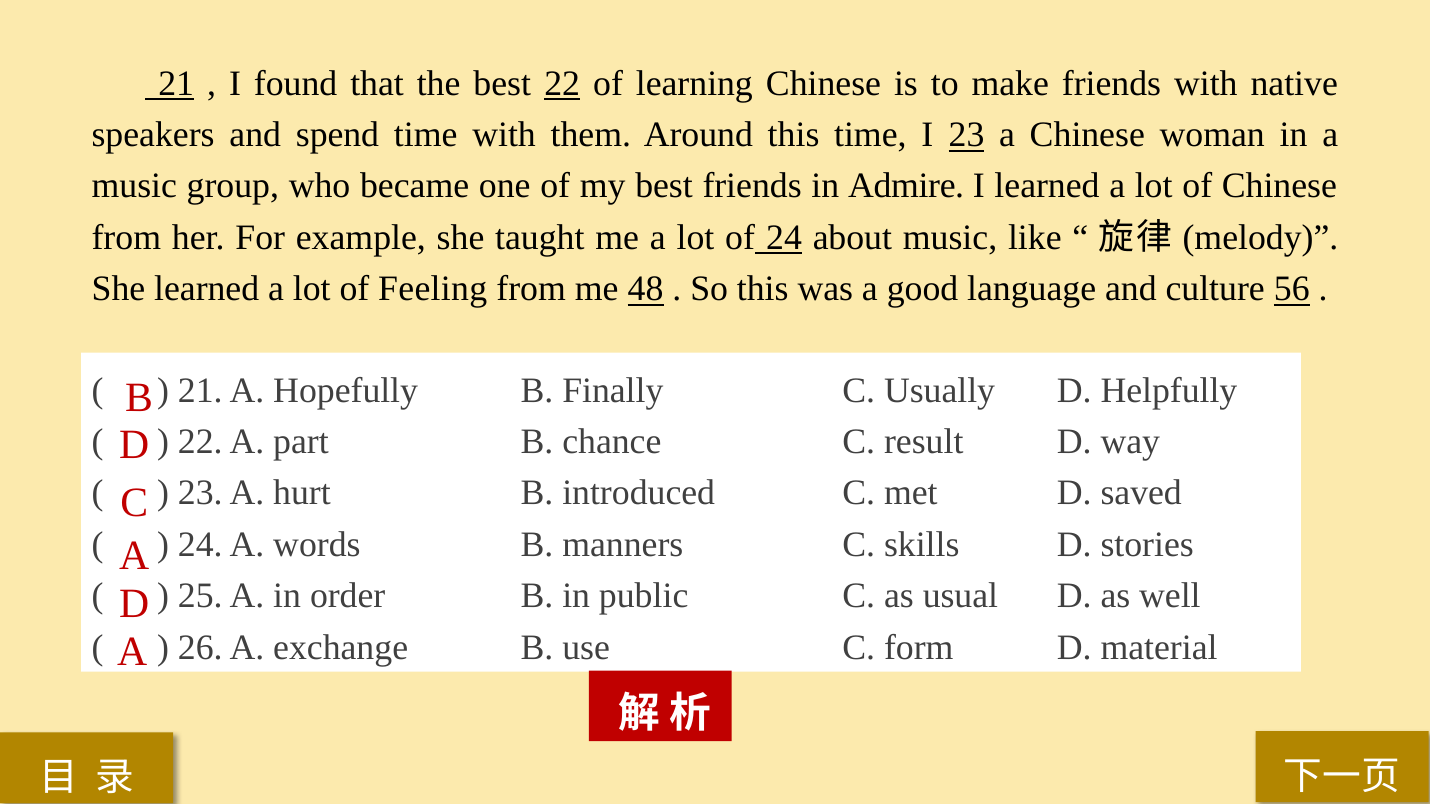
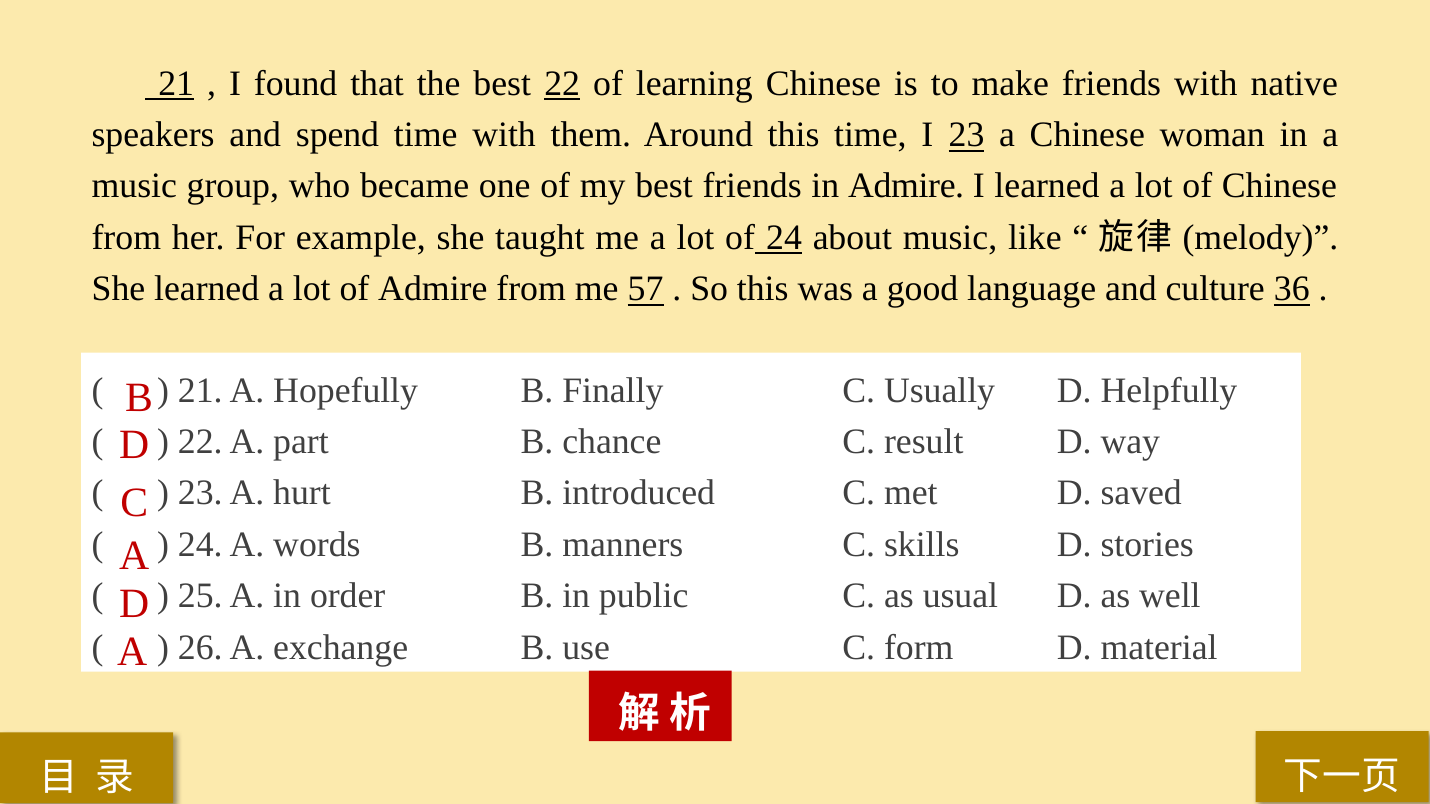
of Feeling: Feeling -> Admire
48: 48 -> 57
56: 56 -> 36
